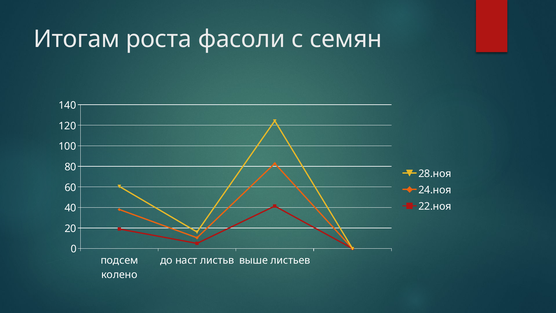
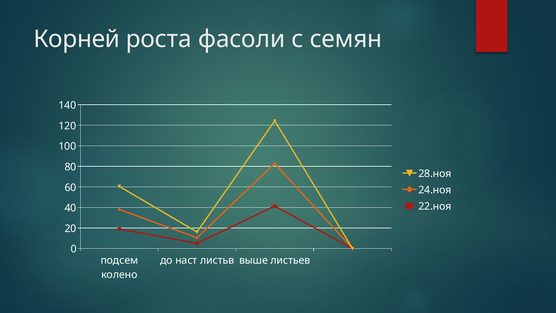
Итогам: Итогам -> Корней
